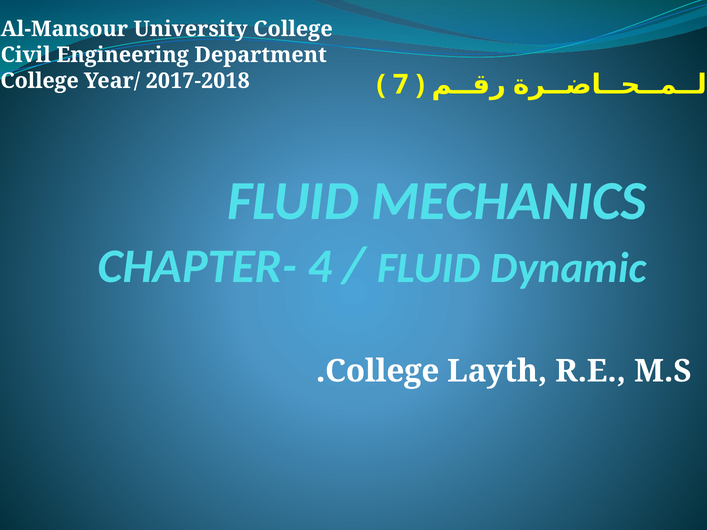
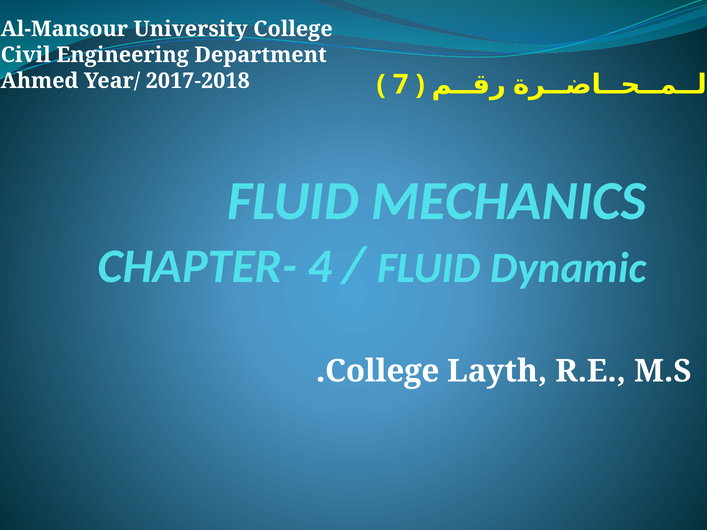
College at (40, 81): College -> Ahmed
